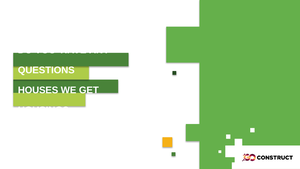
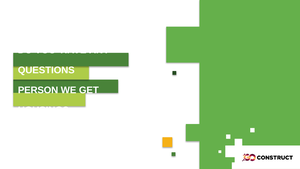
HOUSES: HOUSES -> PERSON
